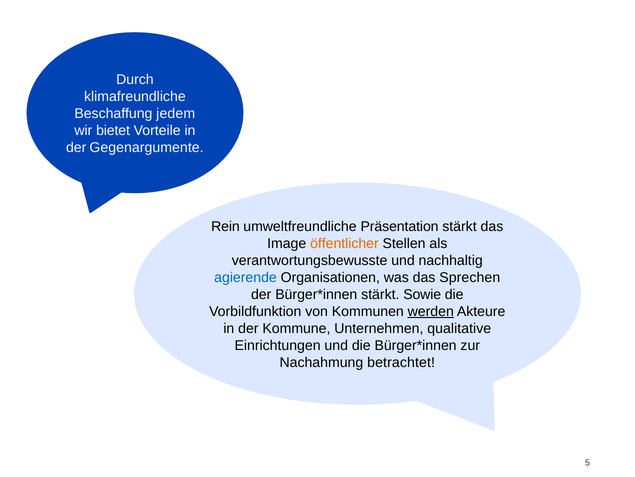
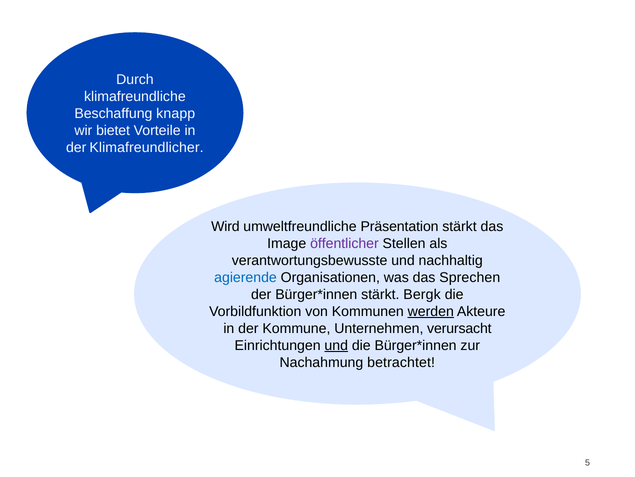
jedem: jedem -> knapp
Gegenargumente: Gegenargumente -> Klimafreundlicher
Rein: Rein -> Wird
öffentlicher colour: orange -> purple
Sowie: Sowie -> Bergk
qualitative: qualitative -> verursacht
und at (336, 345) underline: none -> present
